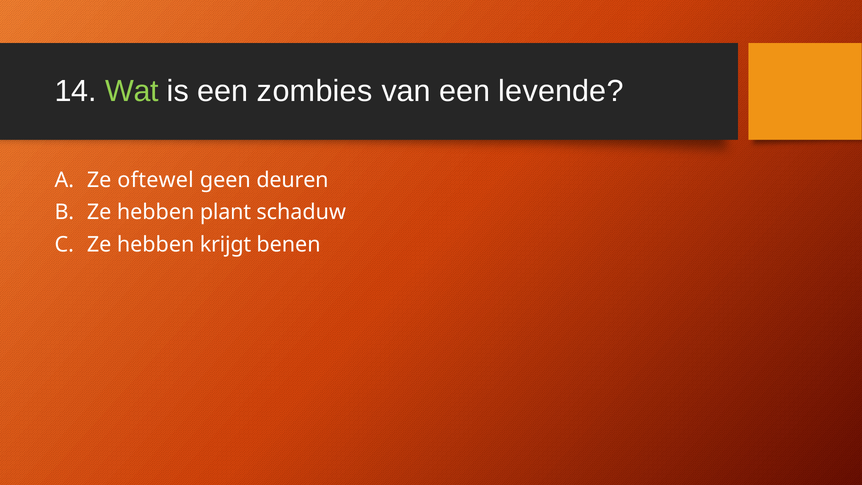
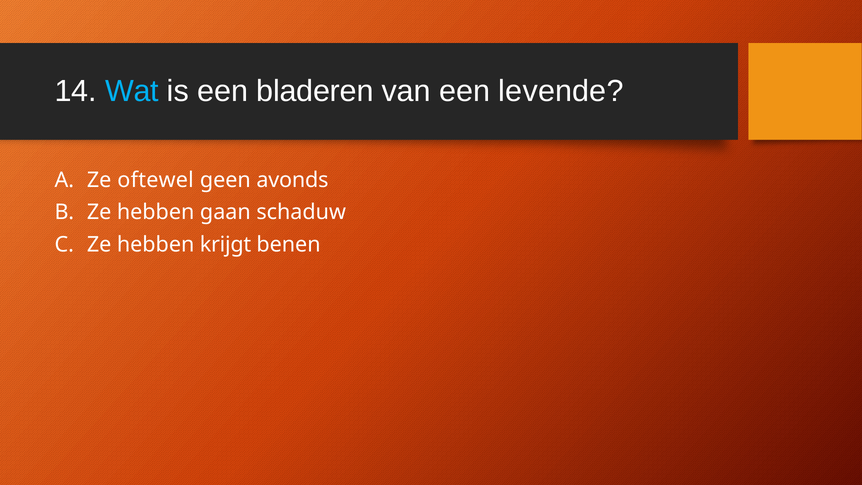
Wat colour: light green -> light blue
zombies: zombies -> bladeren
deuren: deuren -> avonds
plant: plant -> gaan
